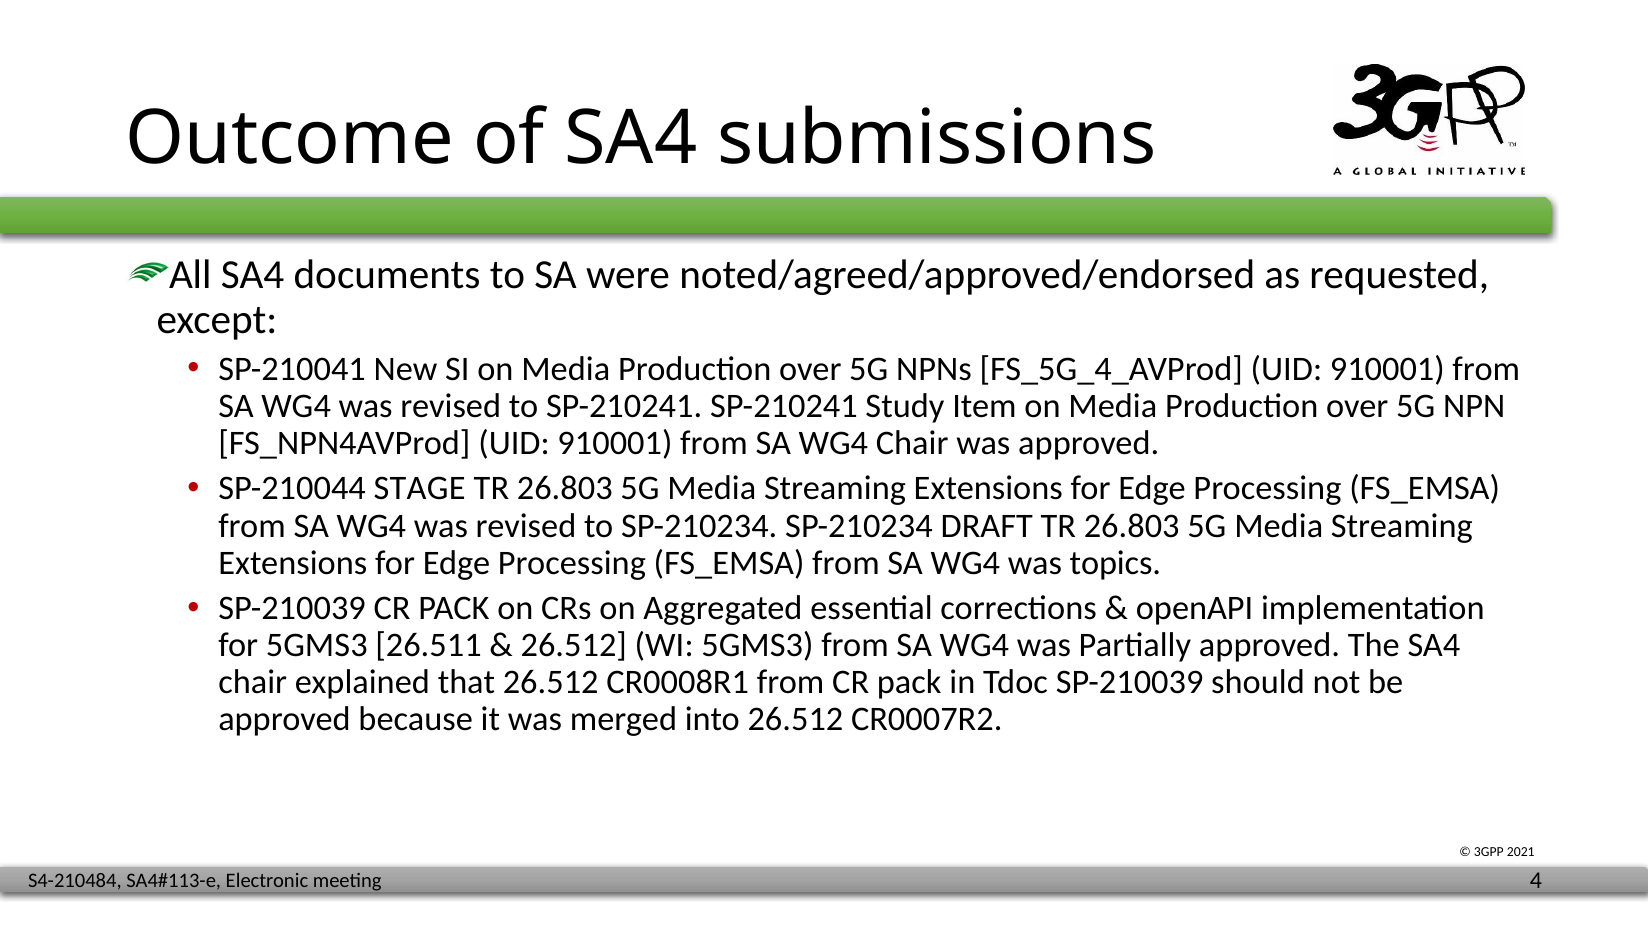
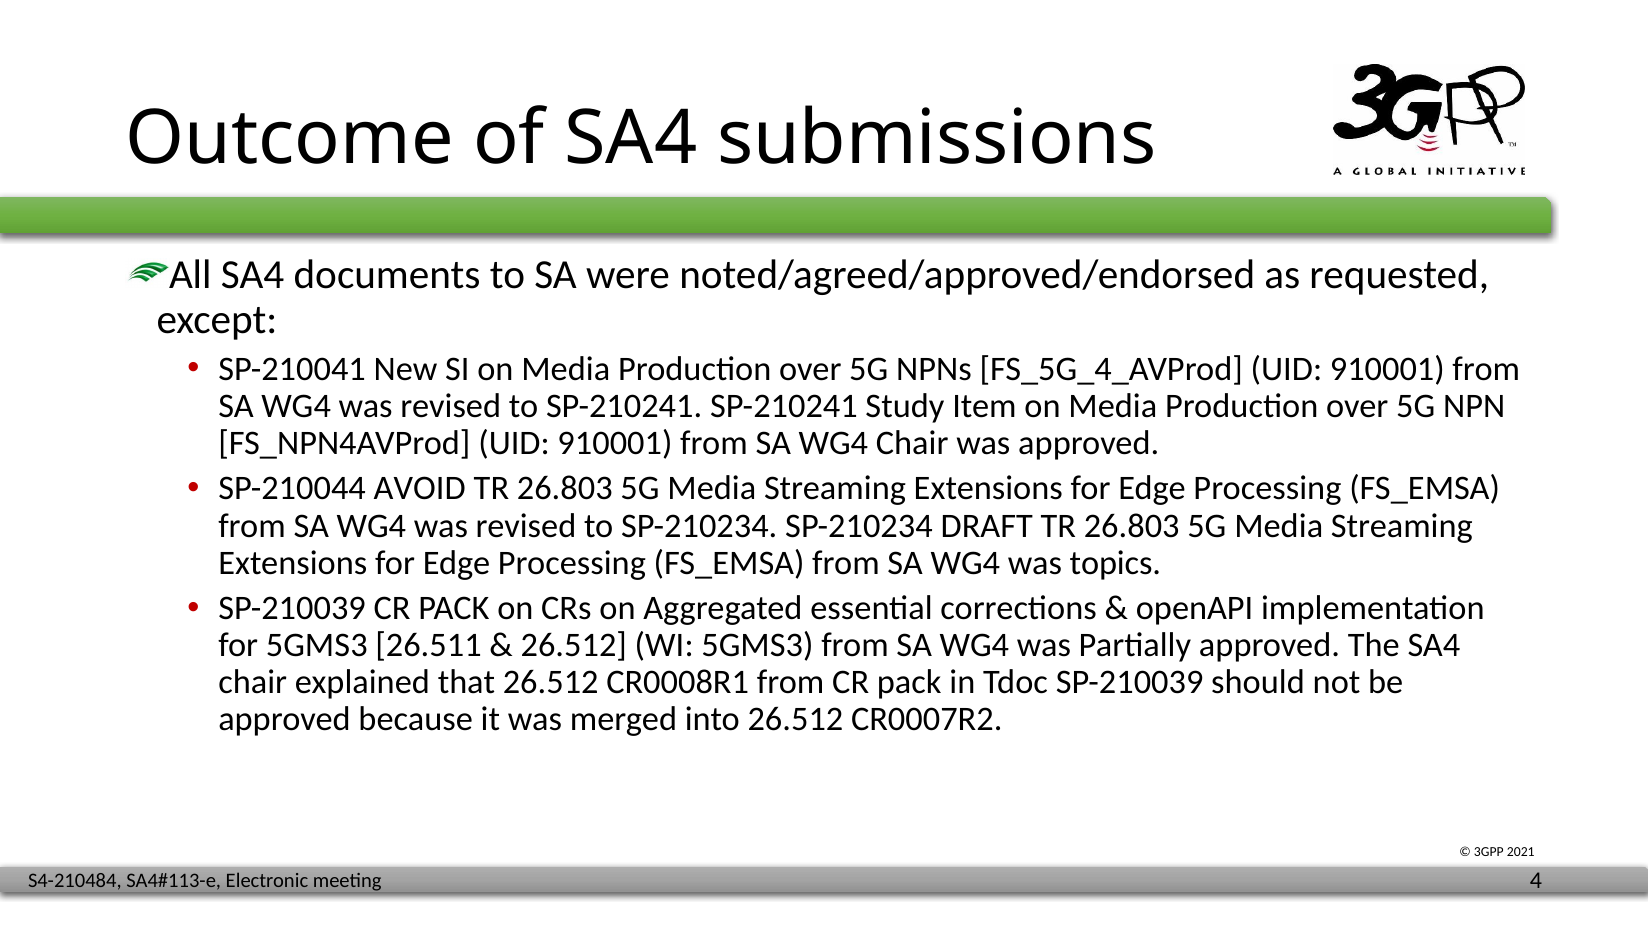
STAGE: STAGE -> AVOID
